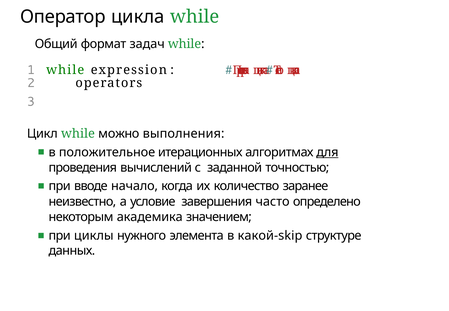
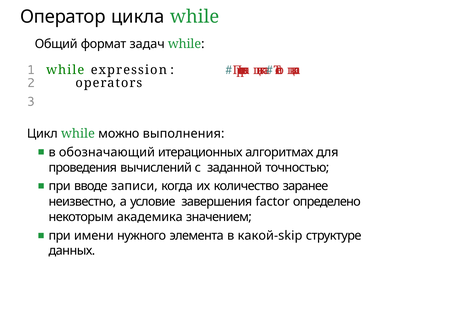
положительное: положительное -> обозначающий
для underline: present -> none
начало: начало -> записи
часто: часто -> factor
циклы: циклы -> имени
